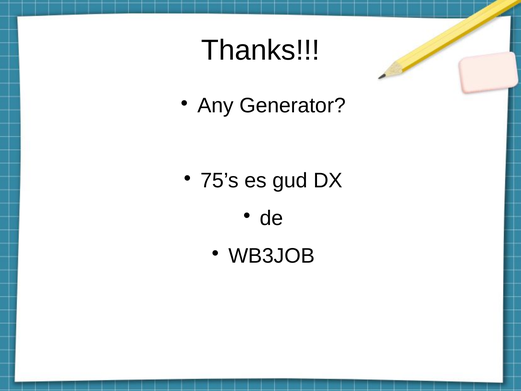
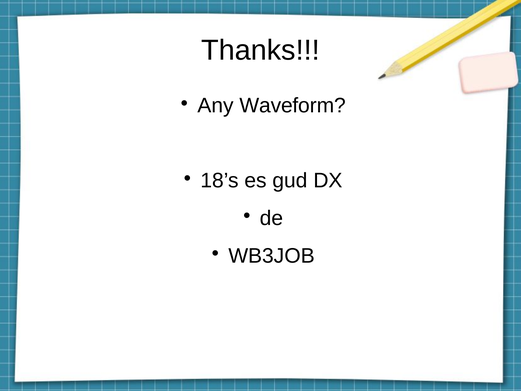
Generator: Generator -> Waveform
75’s: 75’s -> 18’s
